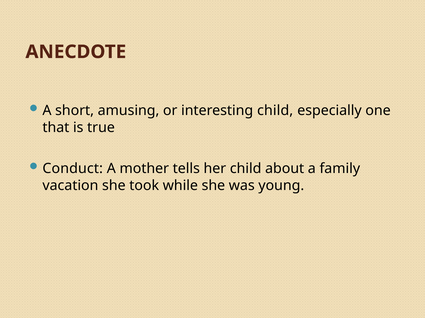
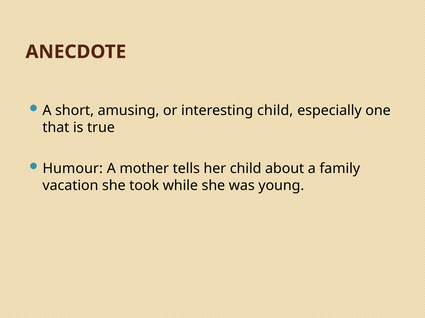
Conduct: Conduct -> Humour
